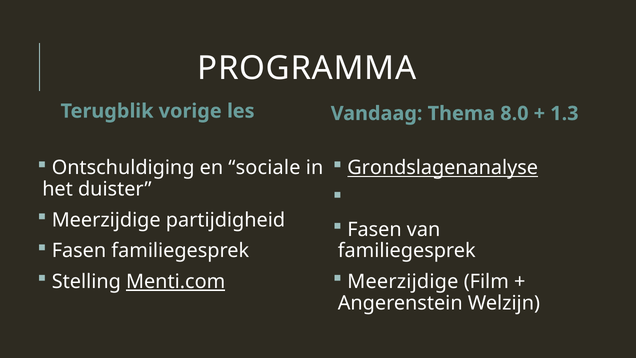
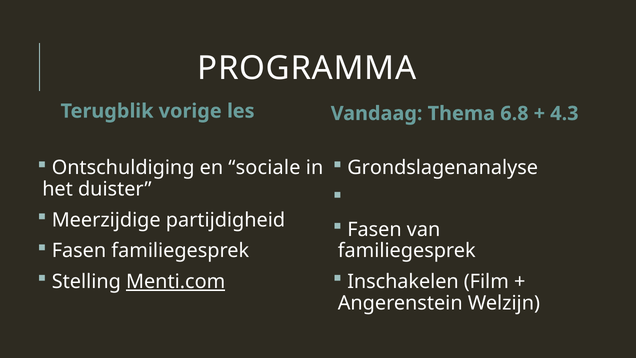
8.0: 8.0 -> 6.8
1.3: 1.3 -> 4.3
Grondslagenanalyse underline: present -> none
Meerzijdige at (403, 281): Meerzijdige -> Inschakelen
